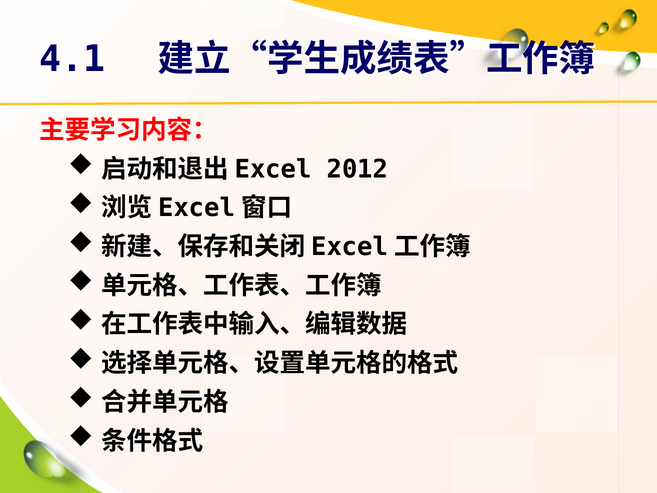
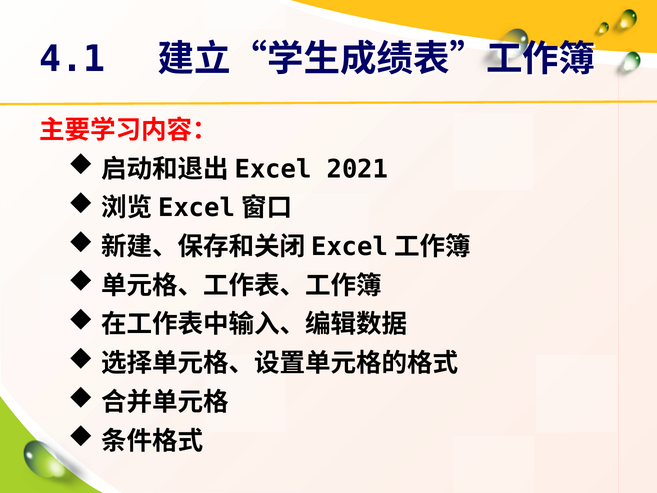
2012: 2012 -> 2021
